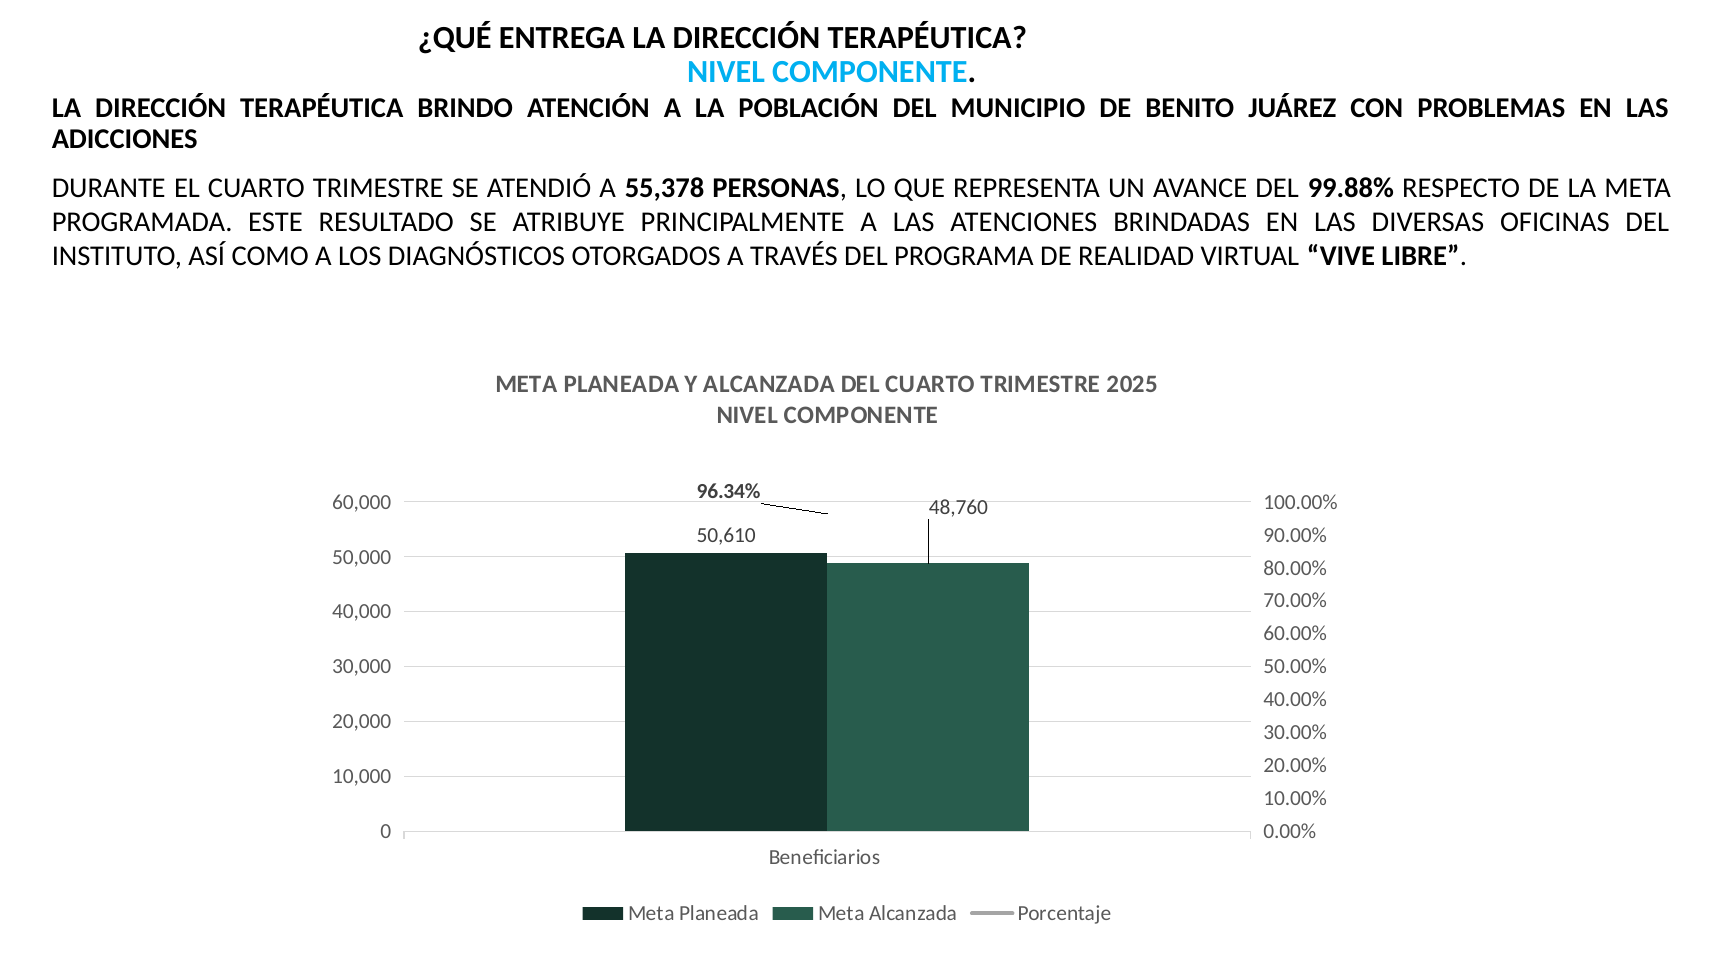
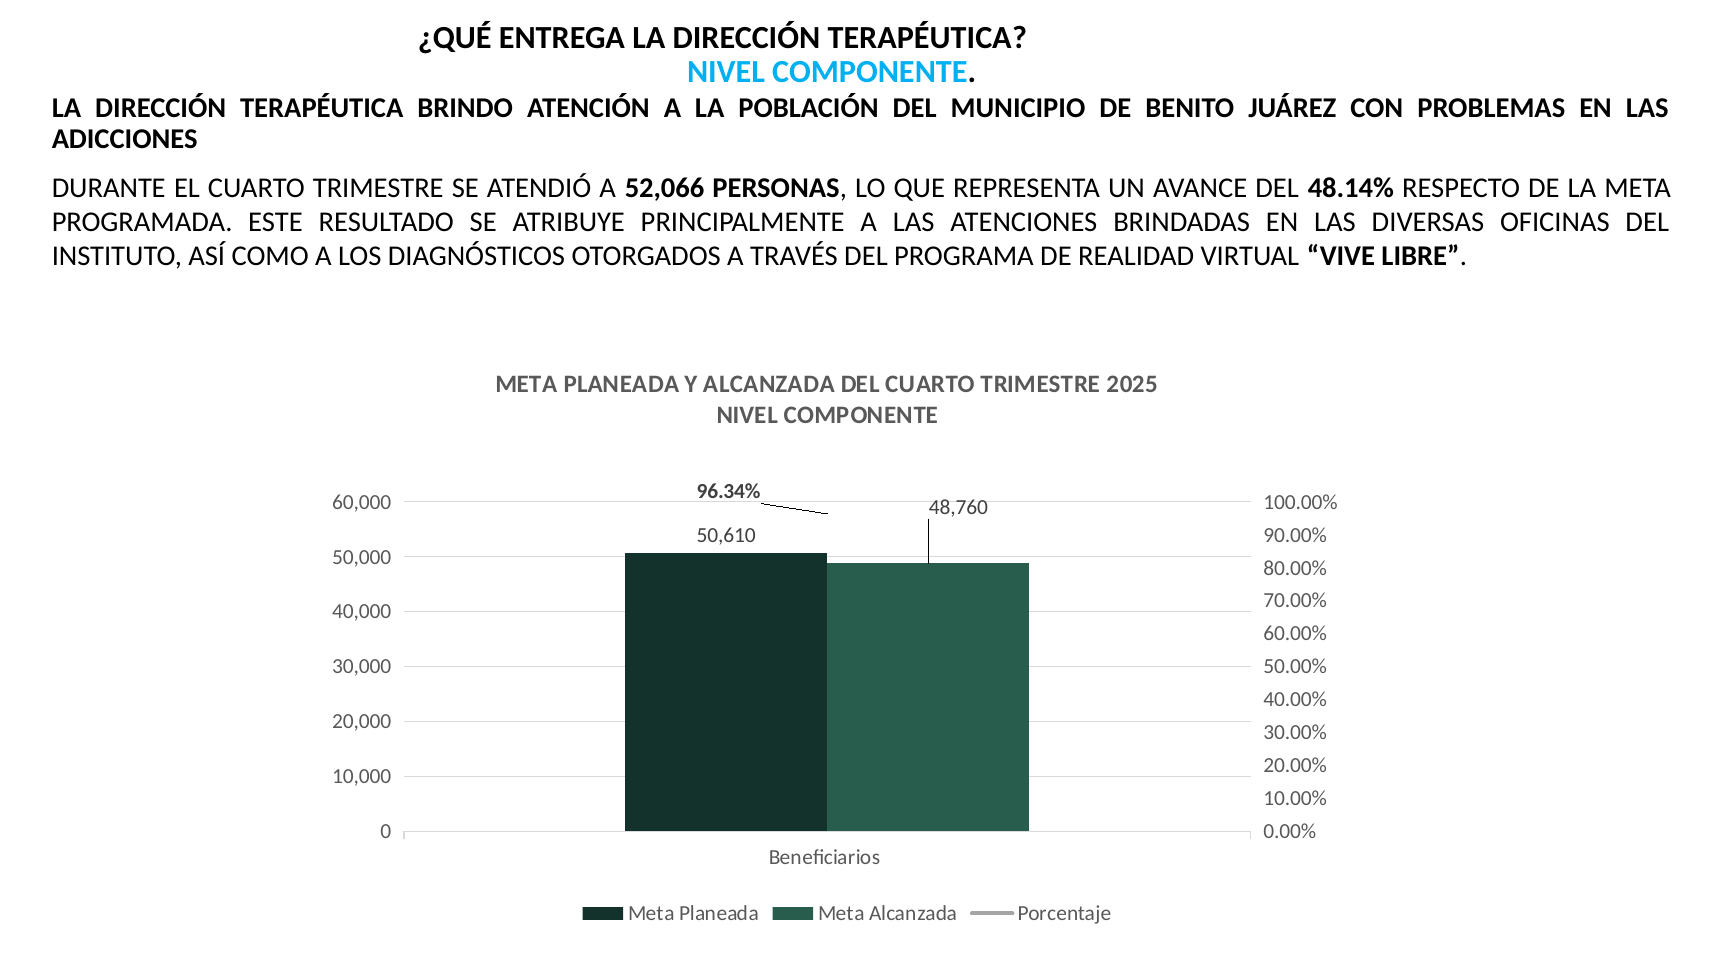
55,378: 55,378 -> 52,066
99.88%: 99.88% -> 48.14%
